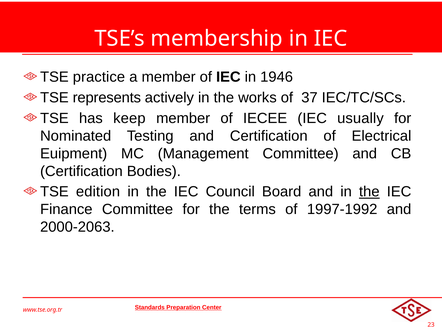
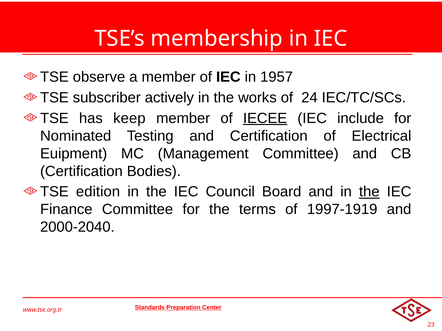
practice: practice -> observe
1946: 1946 -> 1957
represents: represents -> subscriber
37: 37 -> 24
IECEE underline: none -> present
usually: usually -> include
1997-1992: 1997-1992 -> 1997-1919
2000-2063: 2000-2063 -> 2000-2040
